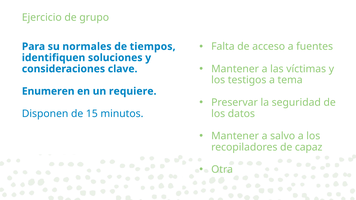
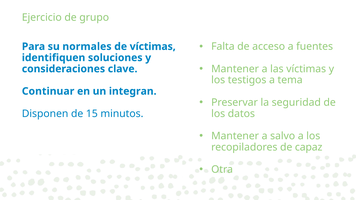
de tiempos: tiempos -> víctimas
Enumeren: Enumeren -> Continuar
requiere: requiere -> integran
